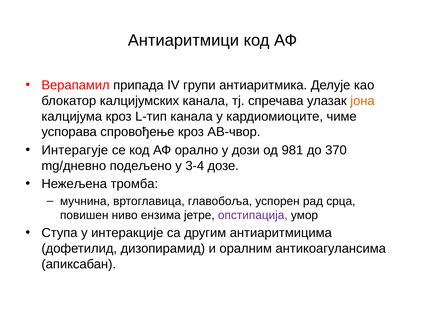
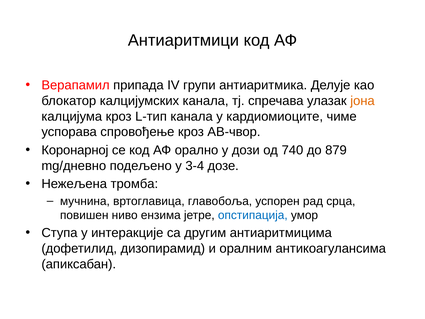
Интерагује: Интерагује -> Коронарној
981: 981 -> 740
370: 370 -> 879
опстипација colour: purple -> blue
